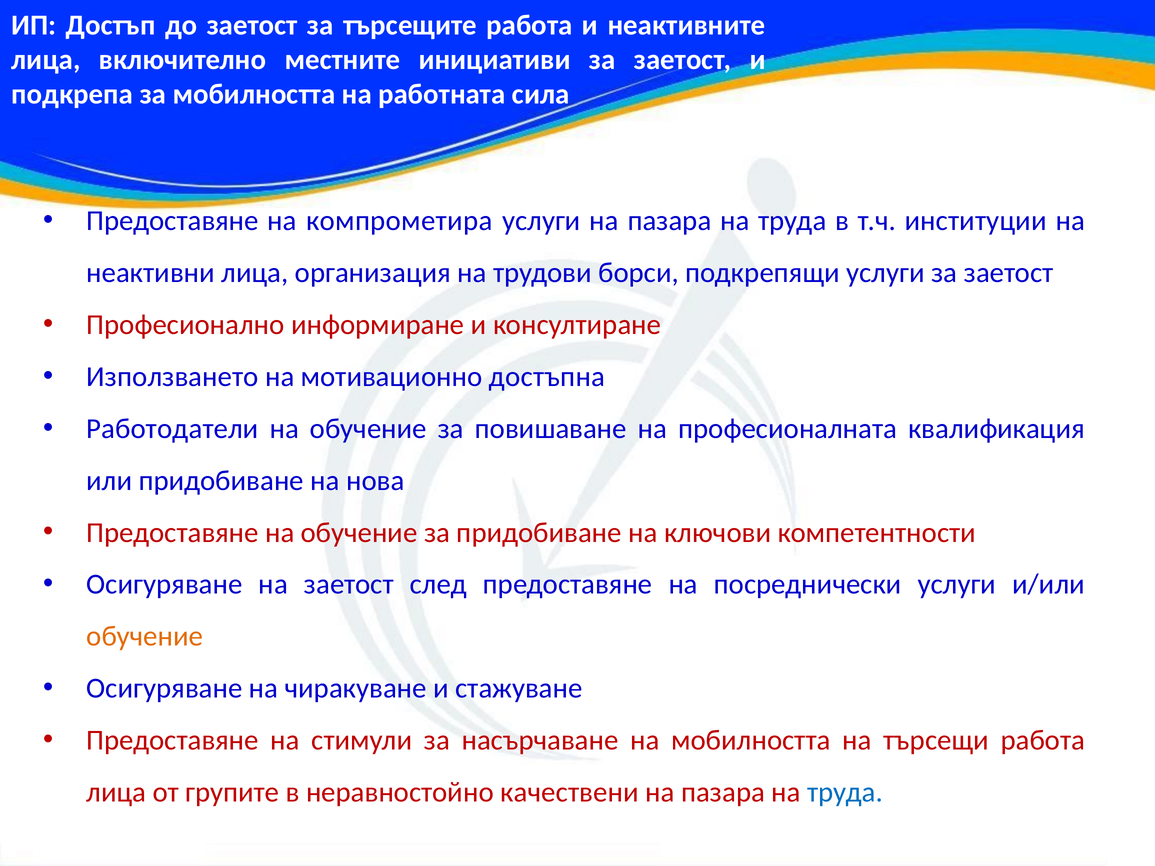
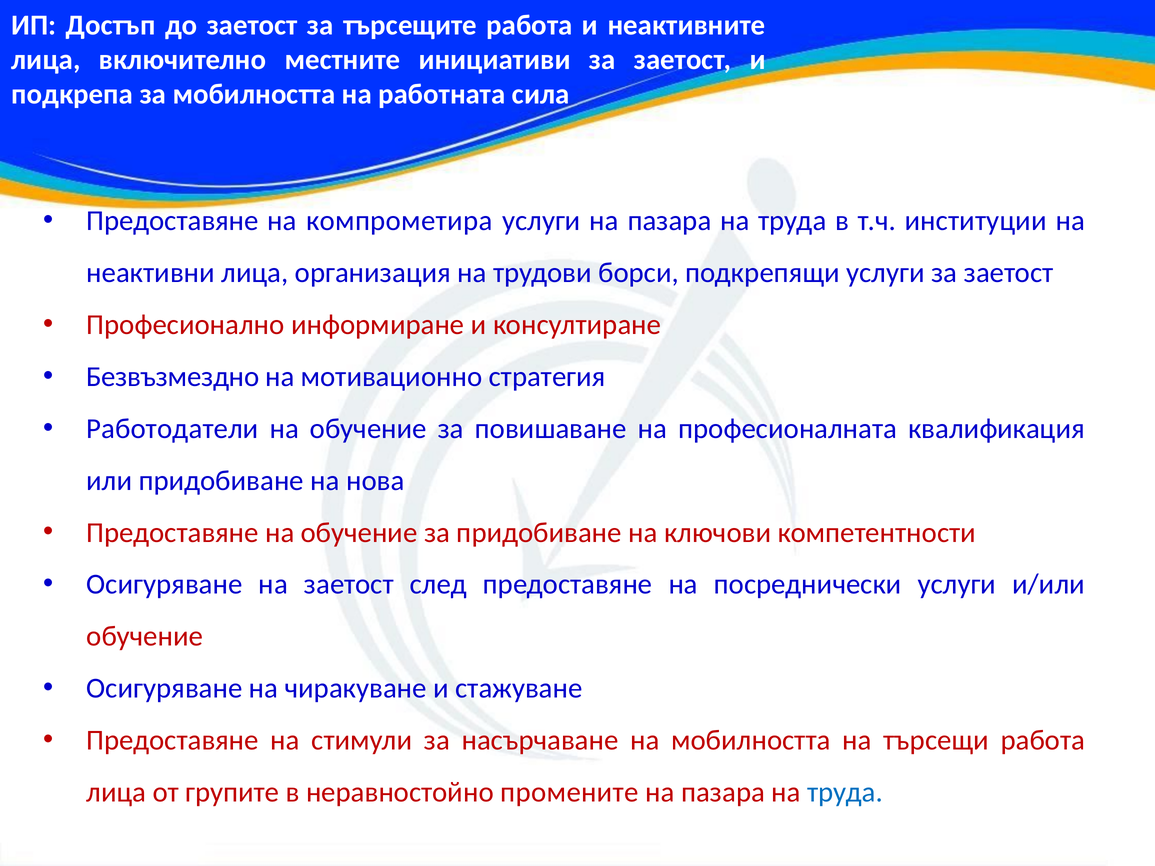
Използването: Използването -> Безвъзмездно
достъпна: достъпна -> стратегия
обучение at (145, 637) colour: orange -> red
качествени: качествени -> промените
